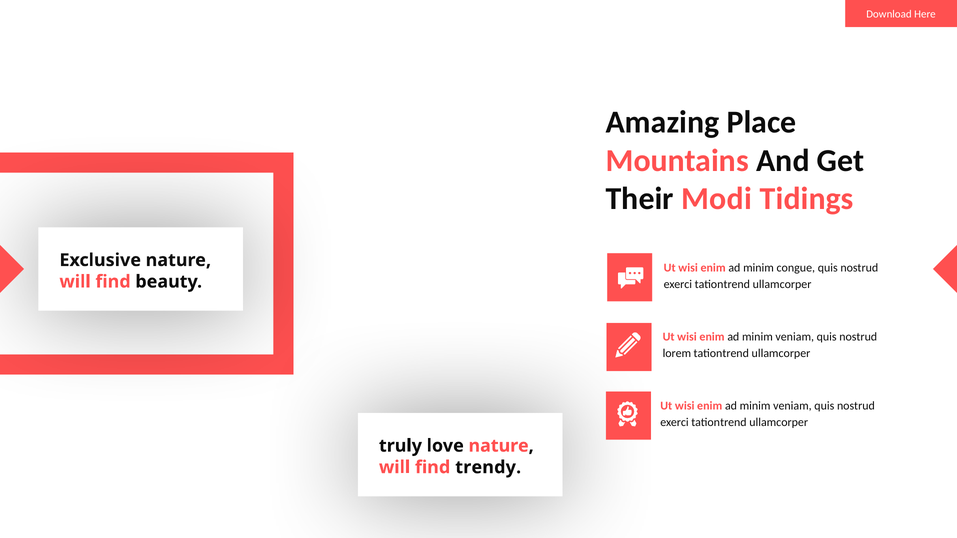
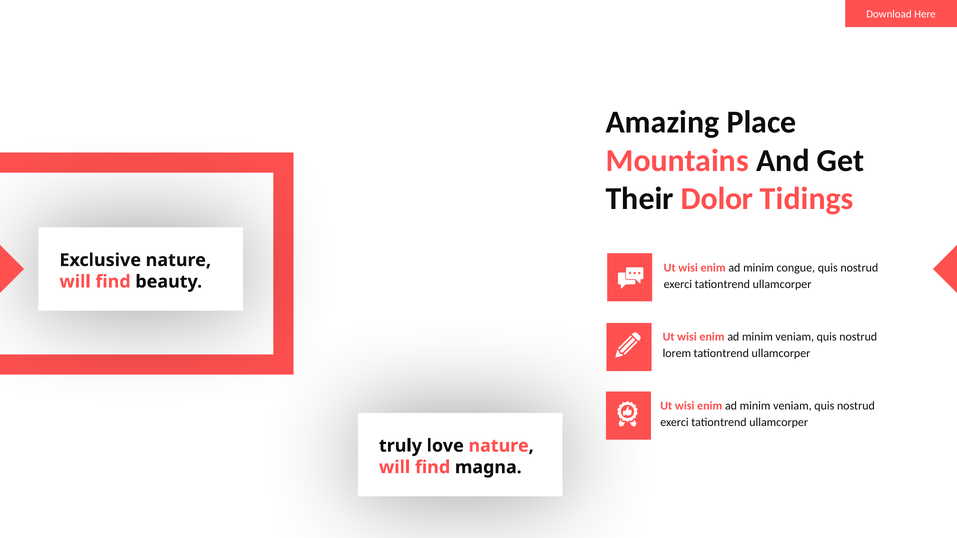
Modi: Modi -> Dolor
trendy: trendy -> magna
